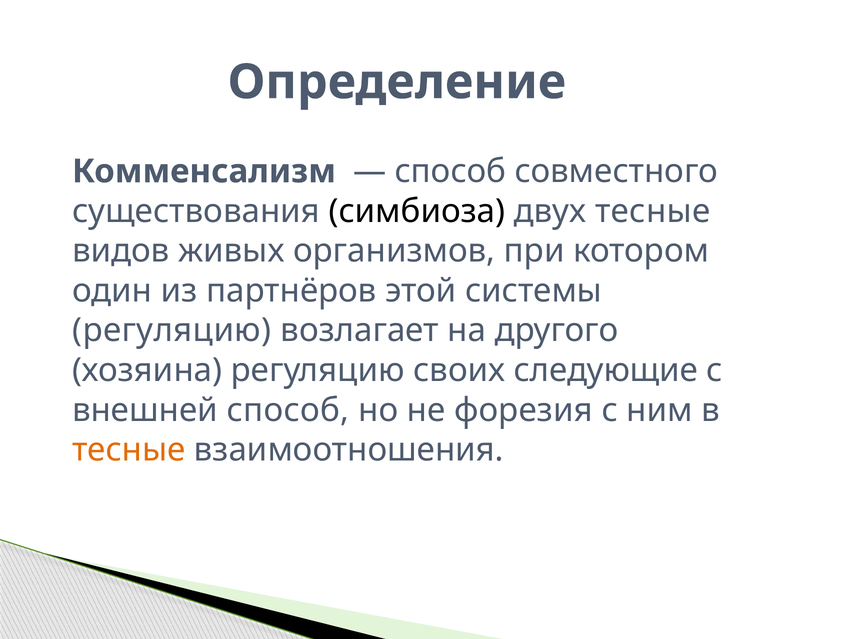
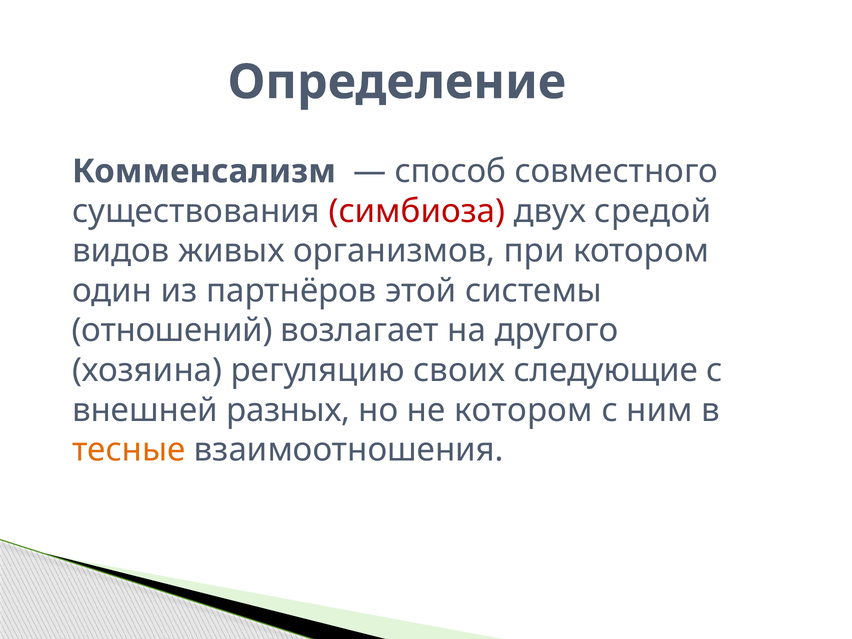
симбиоза colour: black -> red
двух тесные: тесные -> средой
регуляцию at (172, 331): регуляцию -> отношений
внешней способ: способ -> разных
не форезия: форезия -> котором
